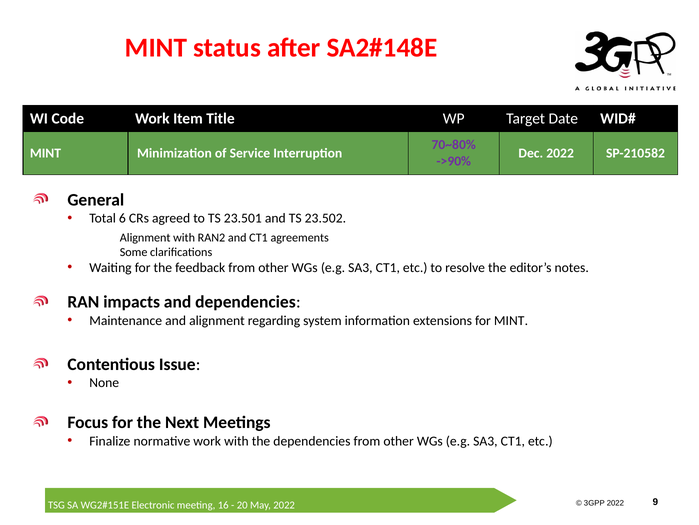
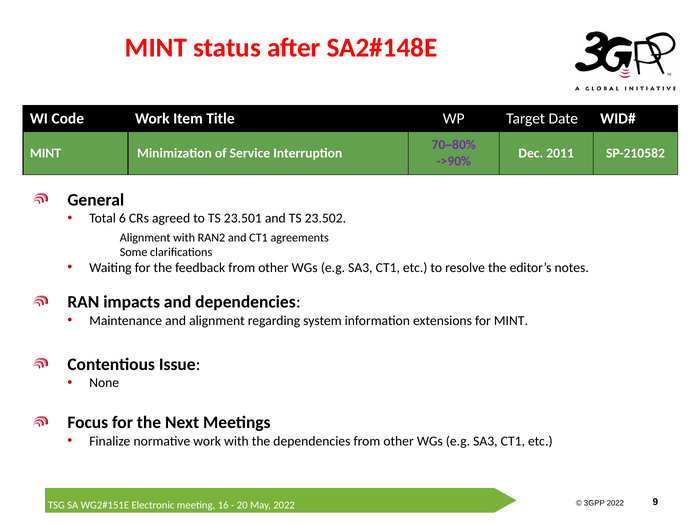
Dec 2022: 2022 -> 2011
